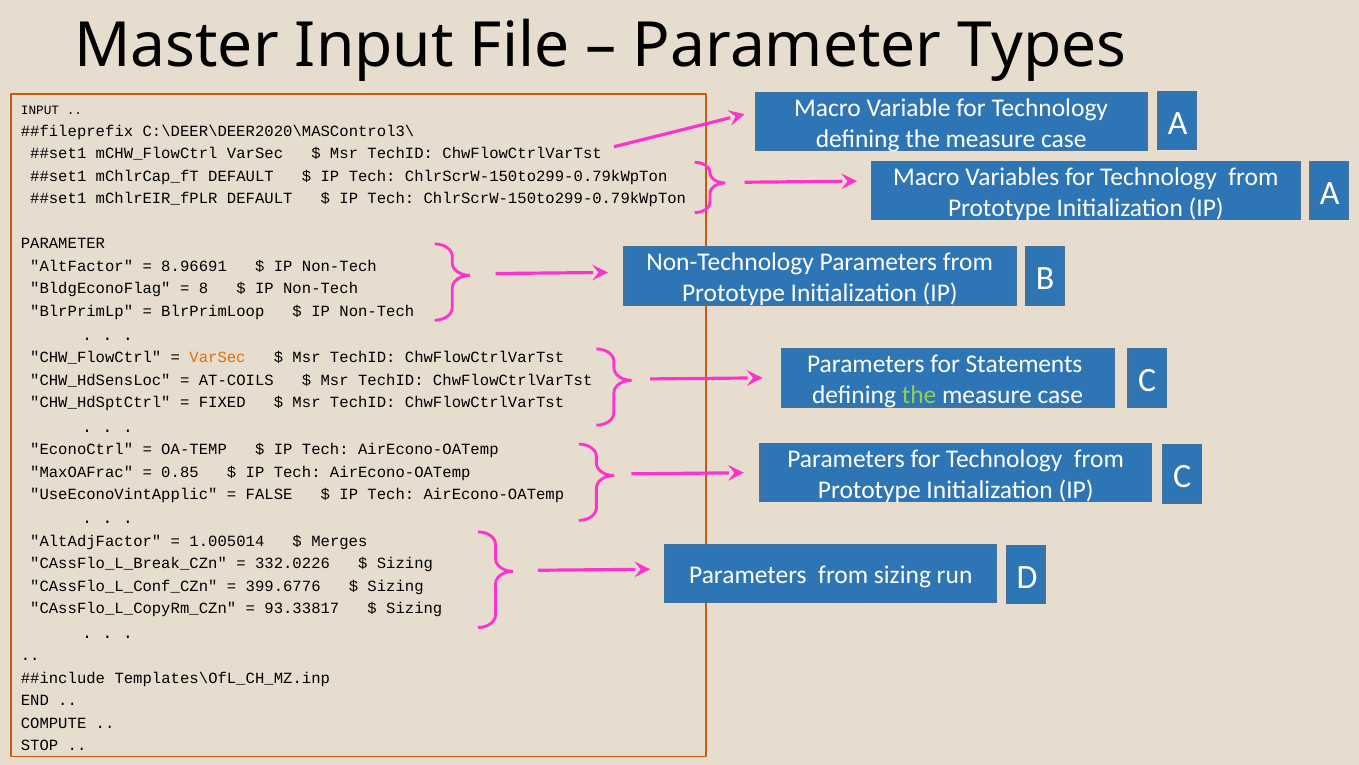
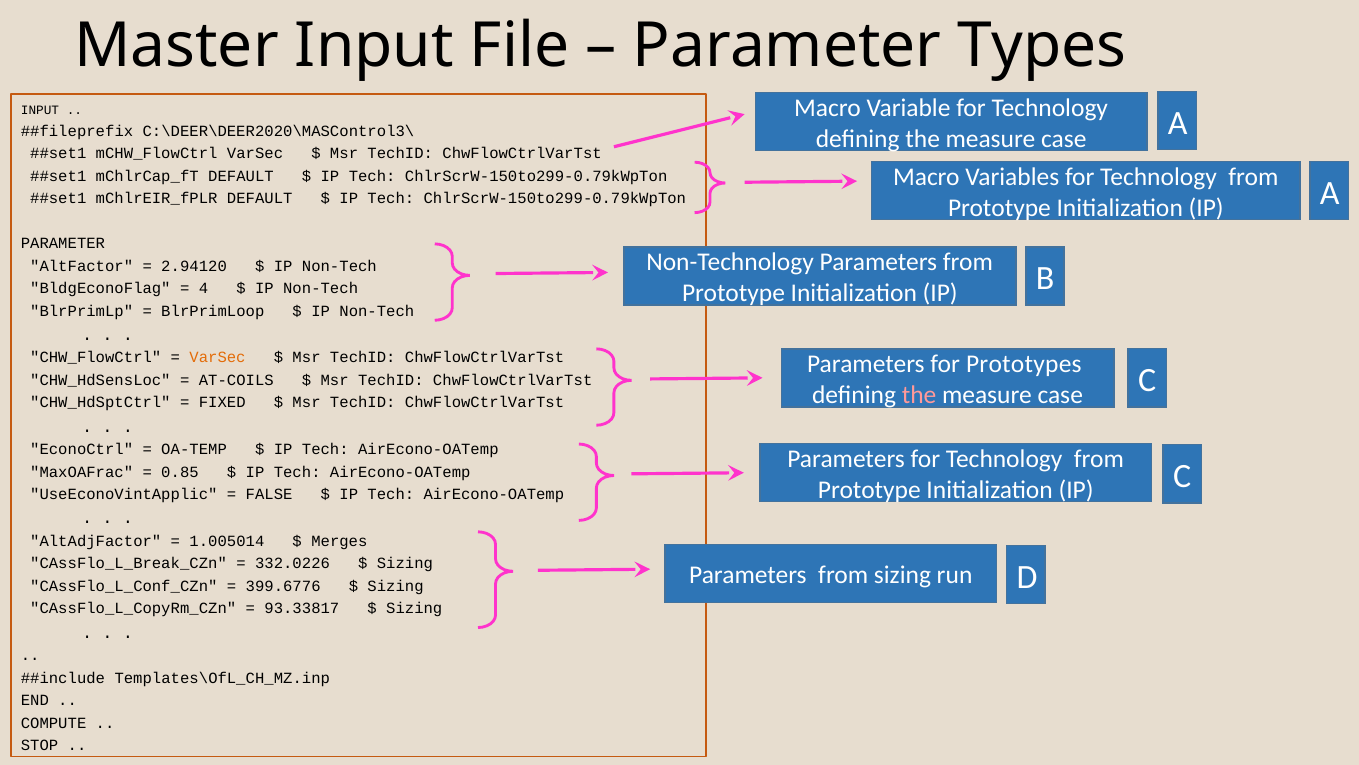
8.96691: 8.96691 -> 2.94120
8: 8 -> 4
Statements: Statements -> Prototypes
the at (919, 395) colour: light green -> pink
